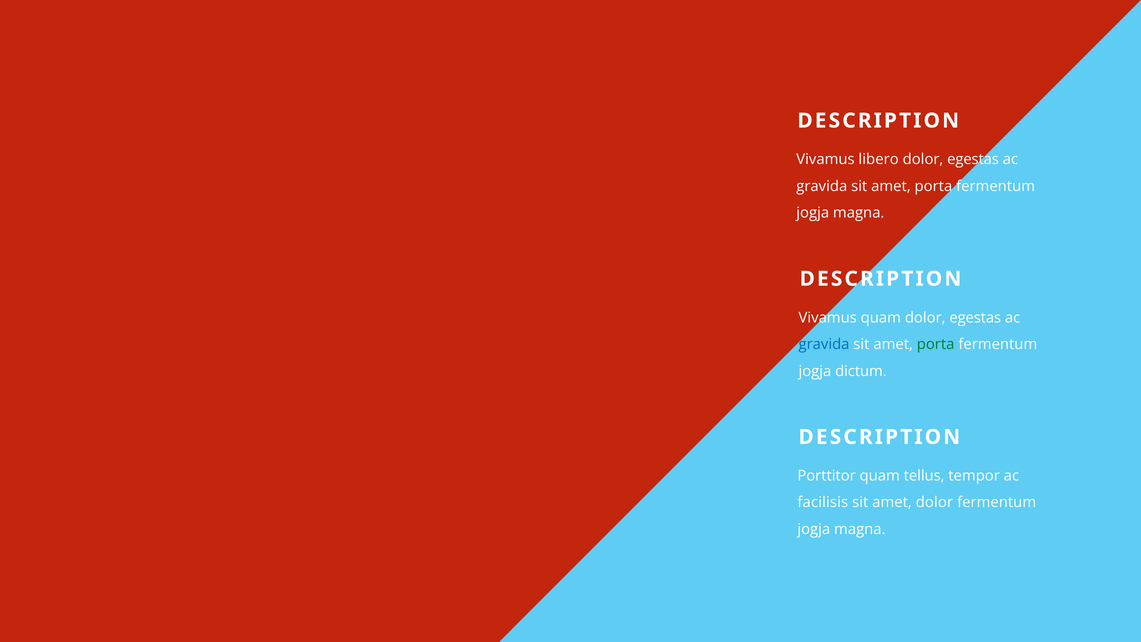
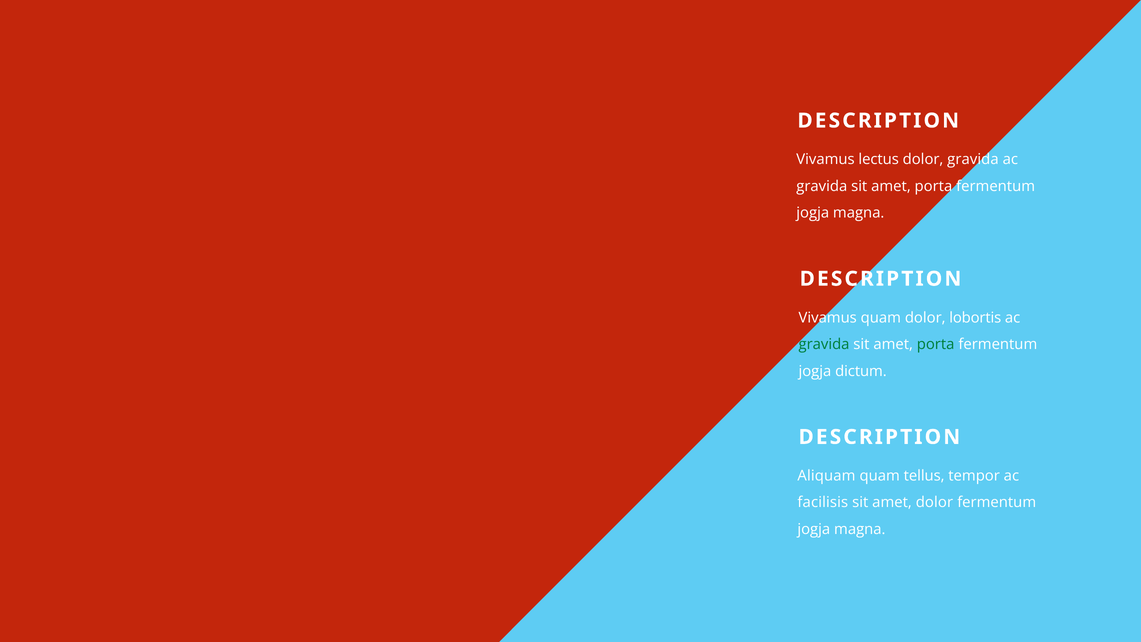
libero: libero -> lectus
egestas at (973, 159): egestas -> gravida
quam dolor egestas: egestas -> lobortis
gravida at (824, 344) colour: blue -> green
Porttitor: Porttitor -> Aliquam
